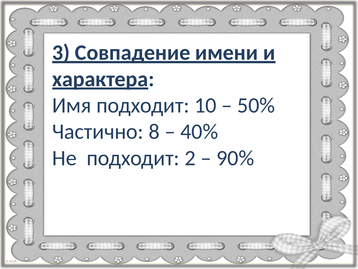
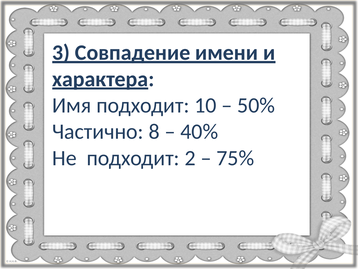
90%: 90% -> 75%
